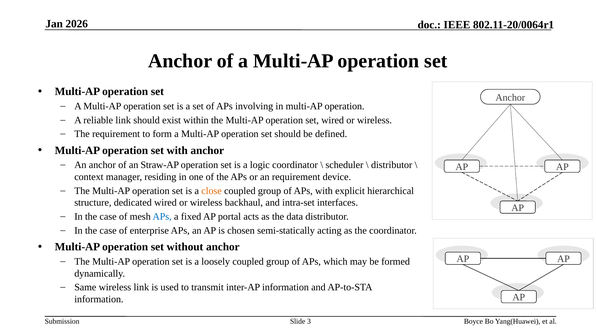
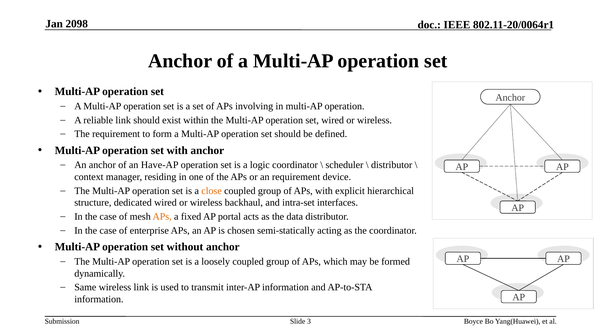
2026: 2026 -> 2098
Straw-AP: Straw-AP -> Have-AP
APs at (162, 217) colour: blue -> orange
